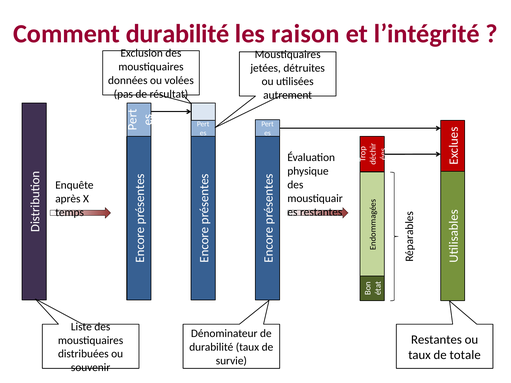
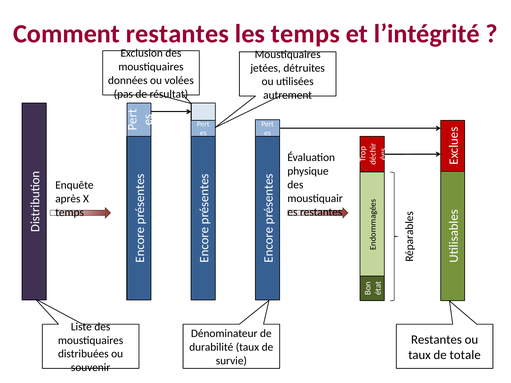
Comment durabilité: durabilité -> restantes
les raison: raison -> temps
